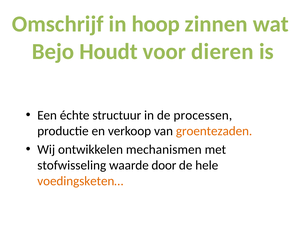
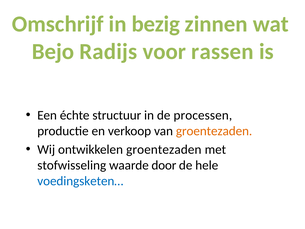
hoop: hoop -> bezig
Houdt: Houdt -> Radijs
dieren: dieren -> rassen
ontwikkelen mechanismen: mechanismen -> groentezaden
voedingsketen… colour: orange -> blue
